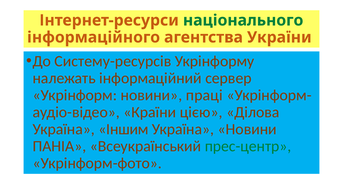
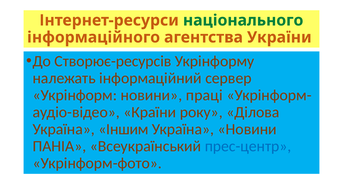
Систему-ресурсів: Систему-ресурсів -> Створює-ресурсів
цією: цією -> року
прес-центр colour: green -> blue
